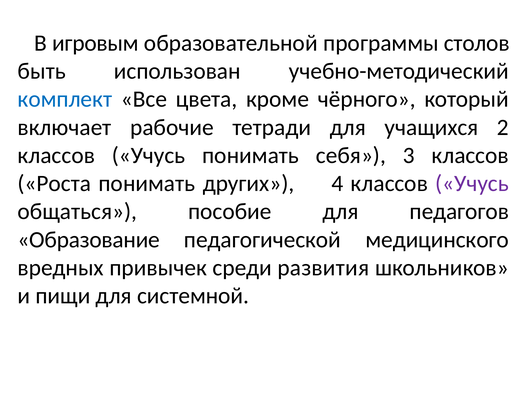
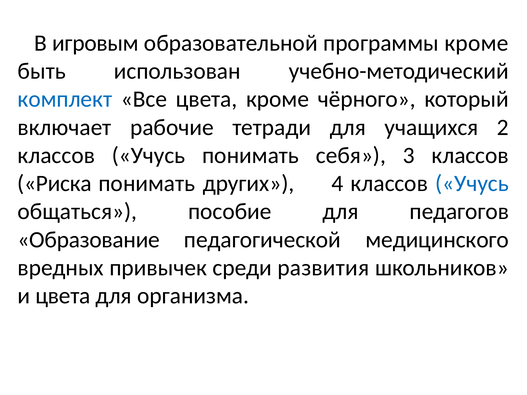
программы столов: столов -> кроме
Роста: Роста -> Риска
Учусь at (472, 184) colour: purple -> blue
и пищи: пищи -> цвета
системной: системной -> организма
